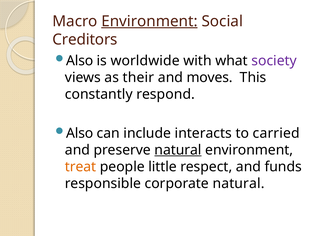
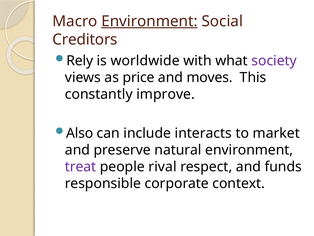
Also at (80, 61): Also -> Rely
their: their -> price
respond: respond -> improve
carried: carried -> market
natural at (178, 150) underline: present -> none
treat colour: orange -> purple
little: little -> rival
corporate natural: natural -> context
